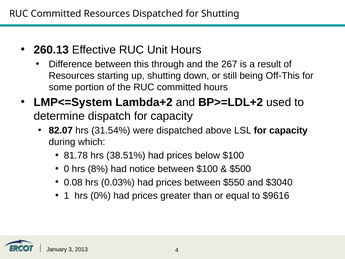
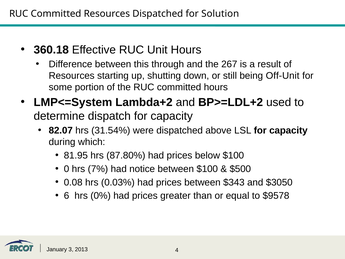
for Shutting: Shutting -> Solution
260.13: 260.13 -> 360.18
Off-This: Off-This -> Off-Unit
81.78: 81.78 -> 81.95
38.51%: 38.51% -> 87.80%
8%: 8% -> 7%
$550: $550 -> $343
$3040: $3040 -> $3050
1: 1 -> 6
$9616: $9616 -> $9578
